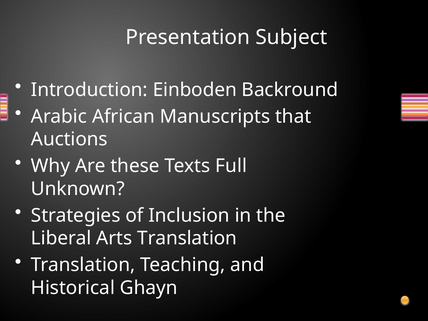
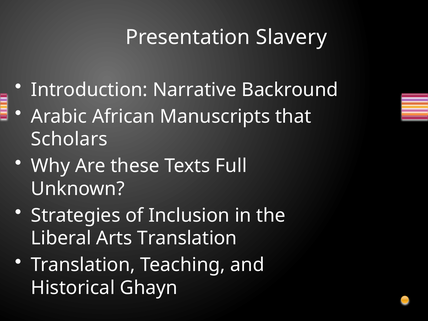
Subject: Subject -> Slavery
Einboden: Einboden -> Narrative
Auctions: Auctions -> Scholars
